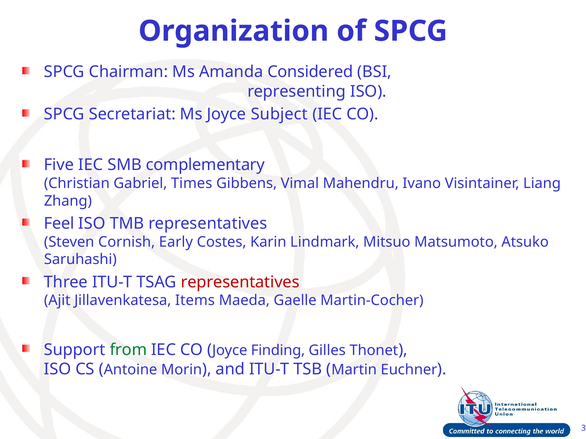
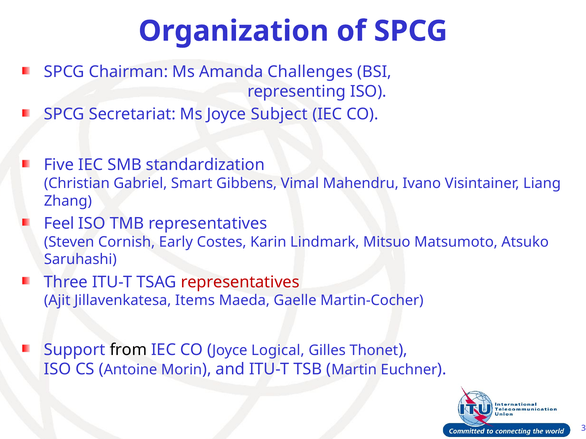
Considered: Considered -> Challenges
complementary: complementary -> standardization
Times: Times -> Smart
from colour: green -> black
Finding: Finding -> Logical
